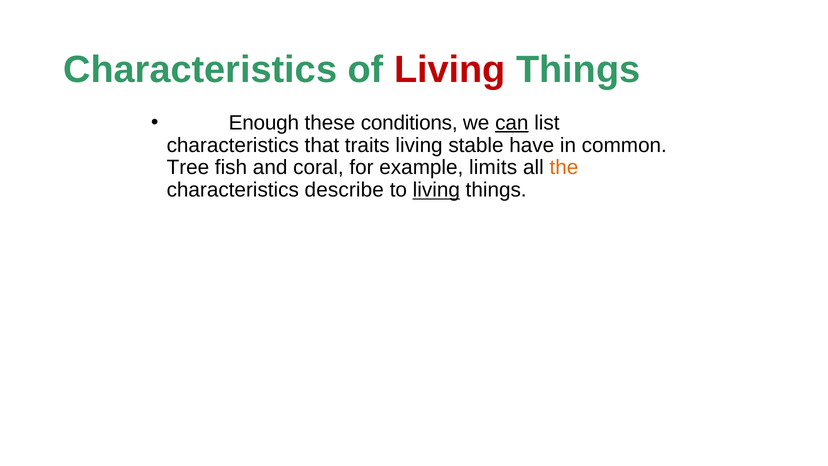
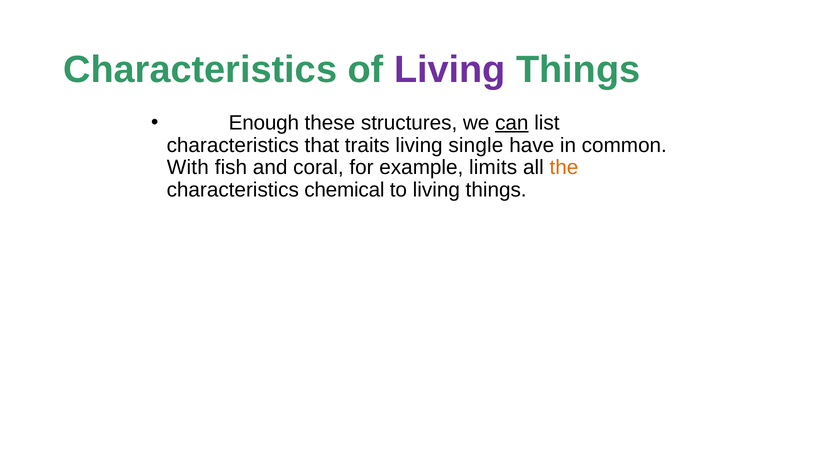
Living at (450, 70) colour: red -> purple
conditions: conditions -> structures
stable: stable -> single
Tree: Tree -> With
describe: describe -> chemical
living at (436, 190) underline: present -> none
